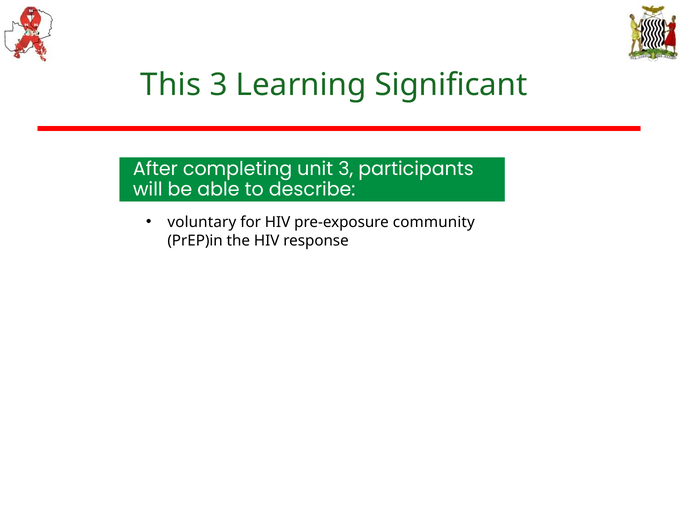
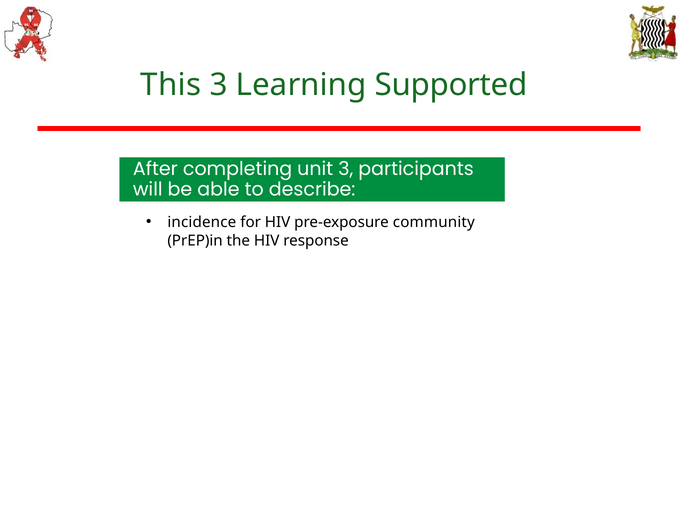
Significant: Significant -> Supported
voluntary: voluntary -> incidence
